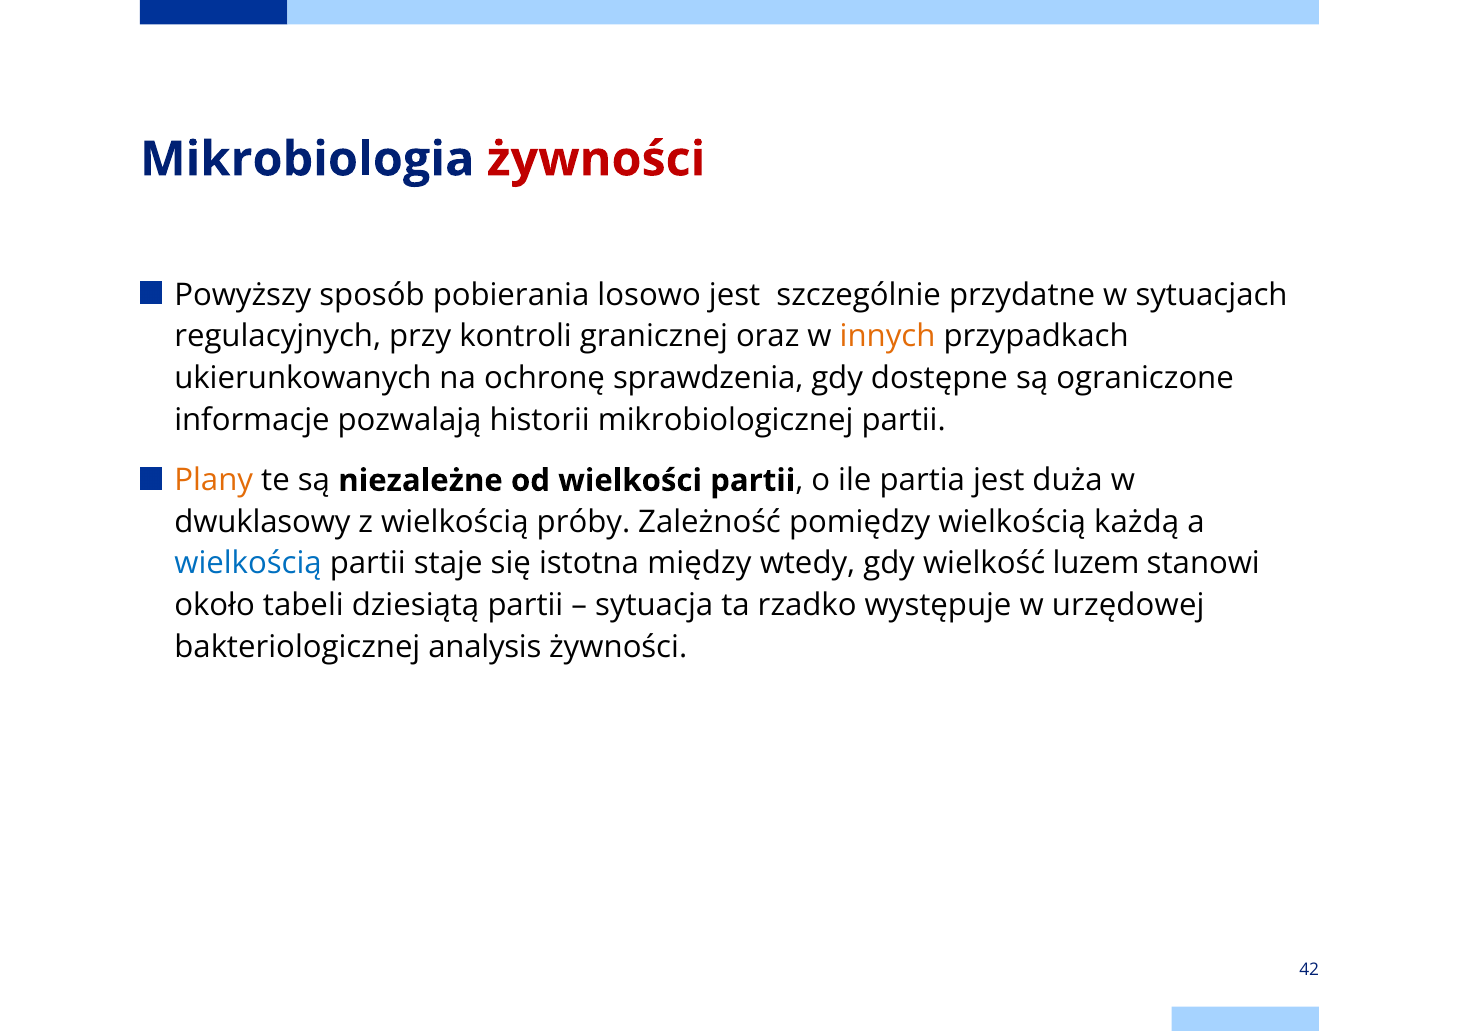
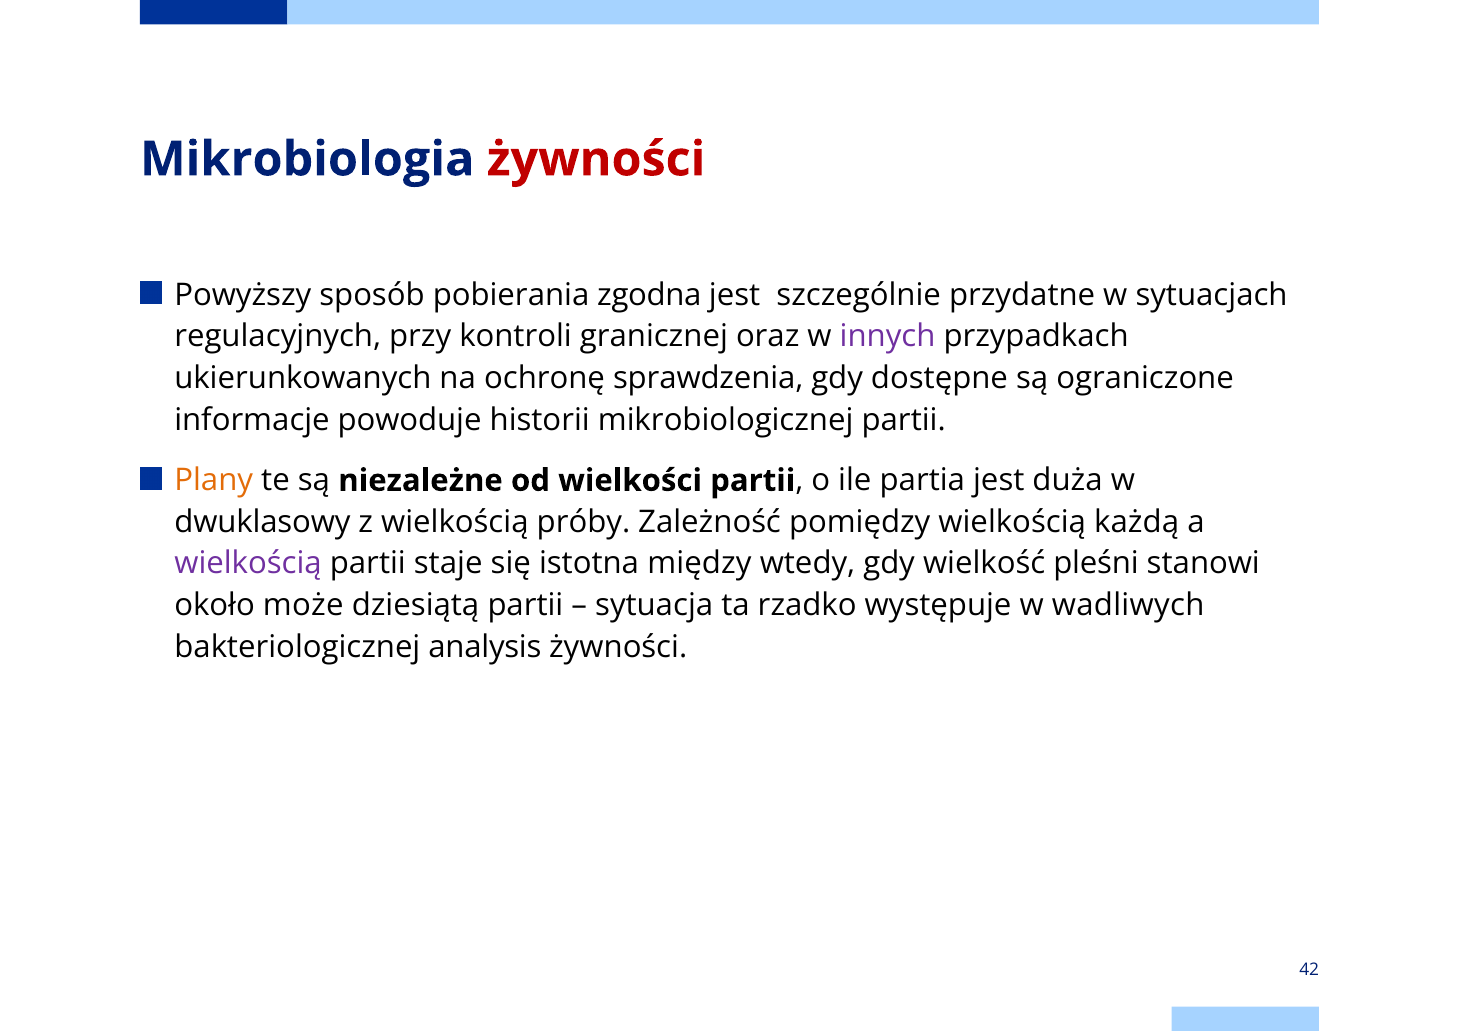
losowo: losowo -> zgodna
innych colour: orange -> purple
pozwalają: pozwalają -> powoduje
wielkością at (248, 564) colour: blue -> purple
luzem: luzem -> pleśni
tabeli: tabeli -> może
urzędowej: urzędowej -> wadliwych
